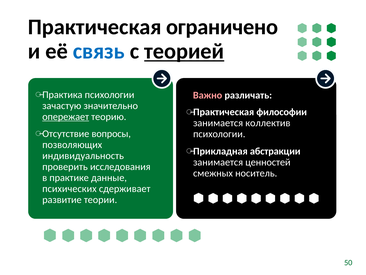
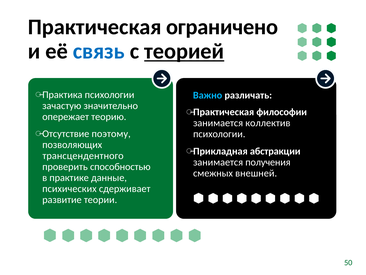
Важно colour: pink -> light blue
опережает underline: present -> none
вопросы: вопросы -> поэтому
индивидуальность: индивидуальность -> трансцендентного
ценностей: ценностей -> получения
исследования: исследования -> способностью
носитель: носитель -> внешней
